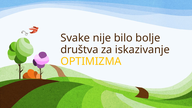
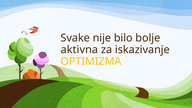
društva: društva -> aktivna
